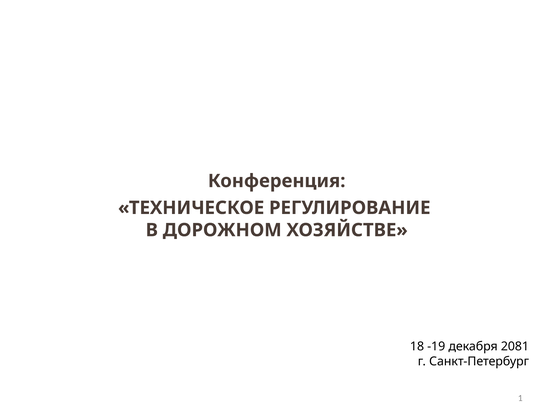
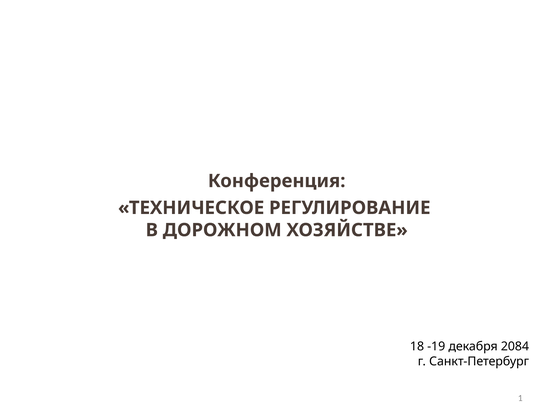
2081: 2081 -> 2084
